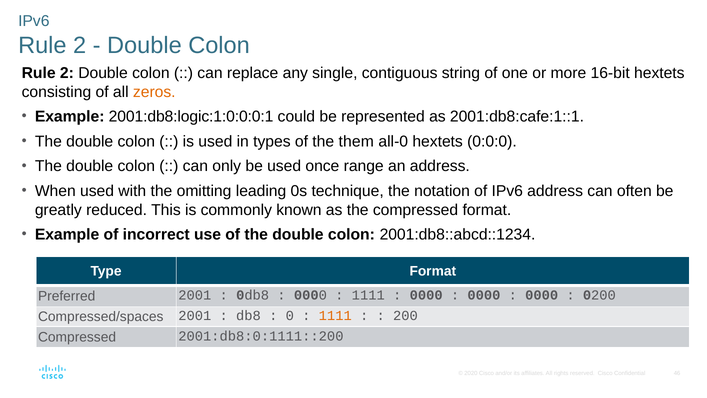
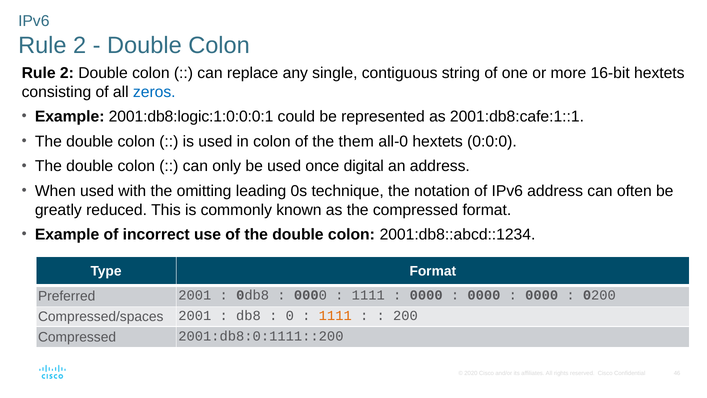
zeros colour: orange -> blue
in types: types -> colon
range: range -> digital
